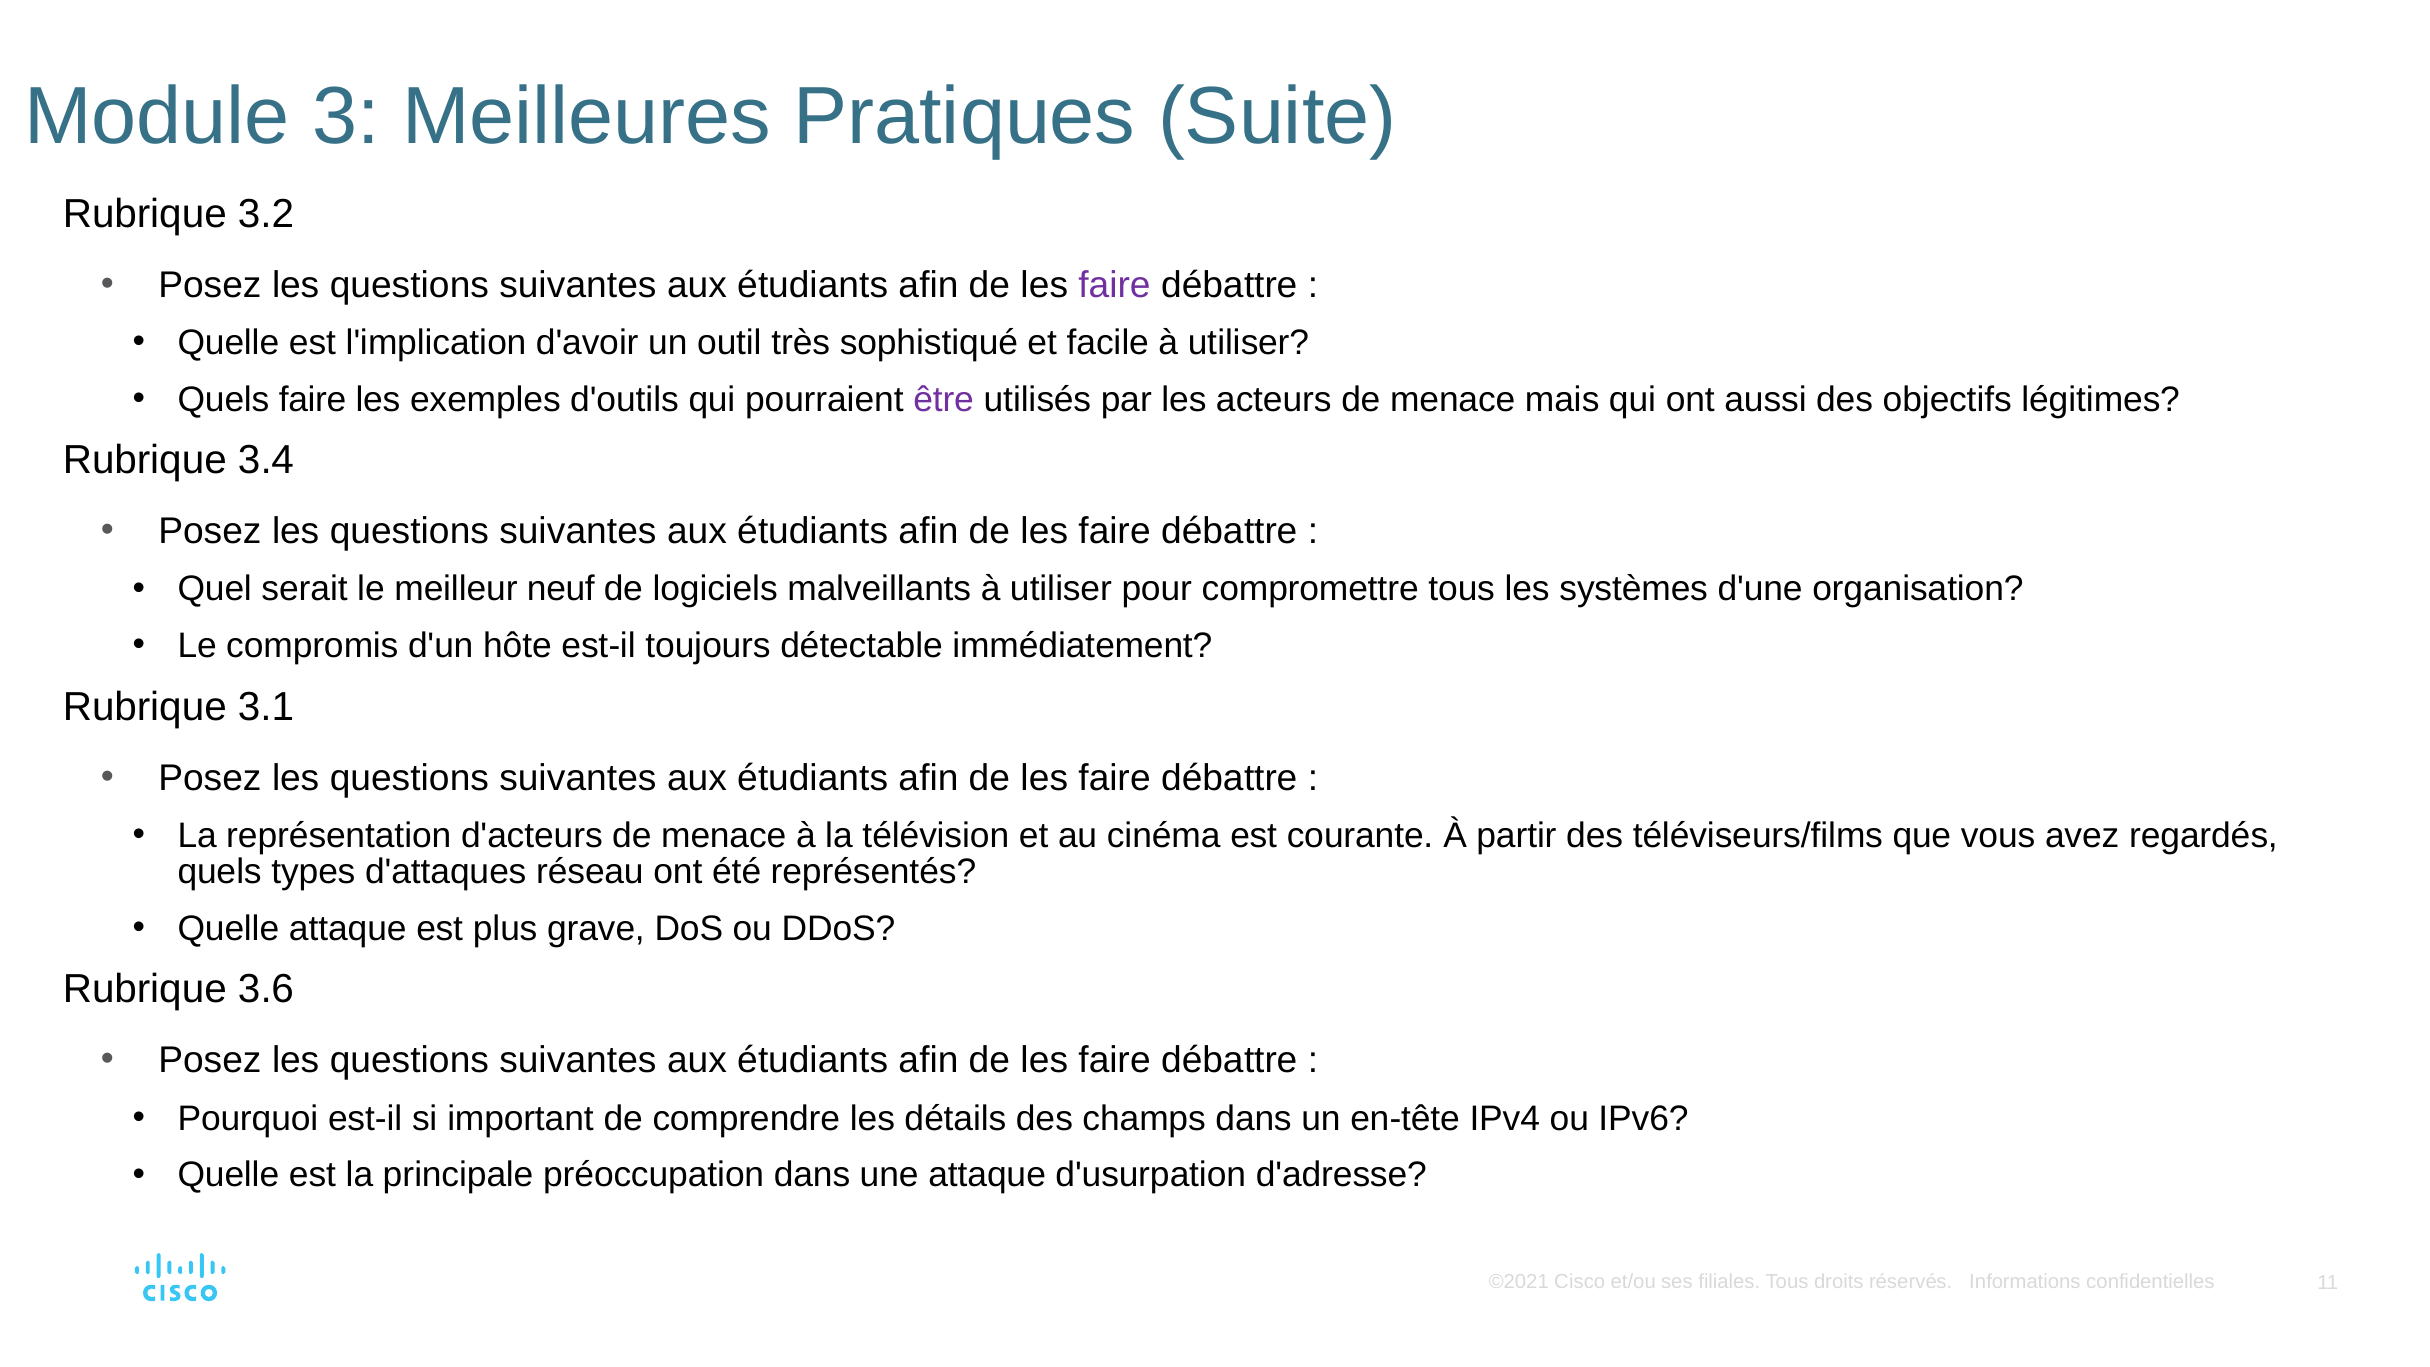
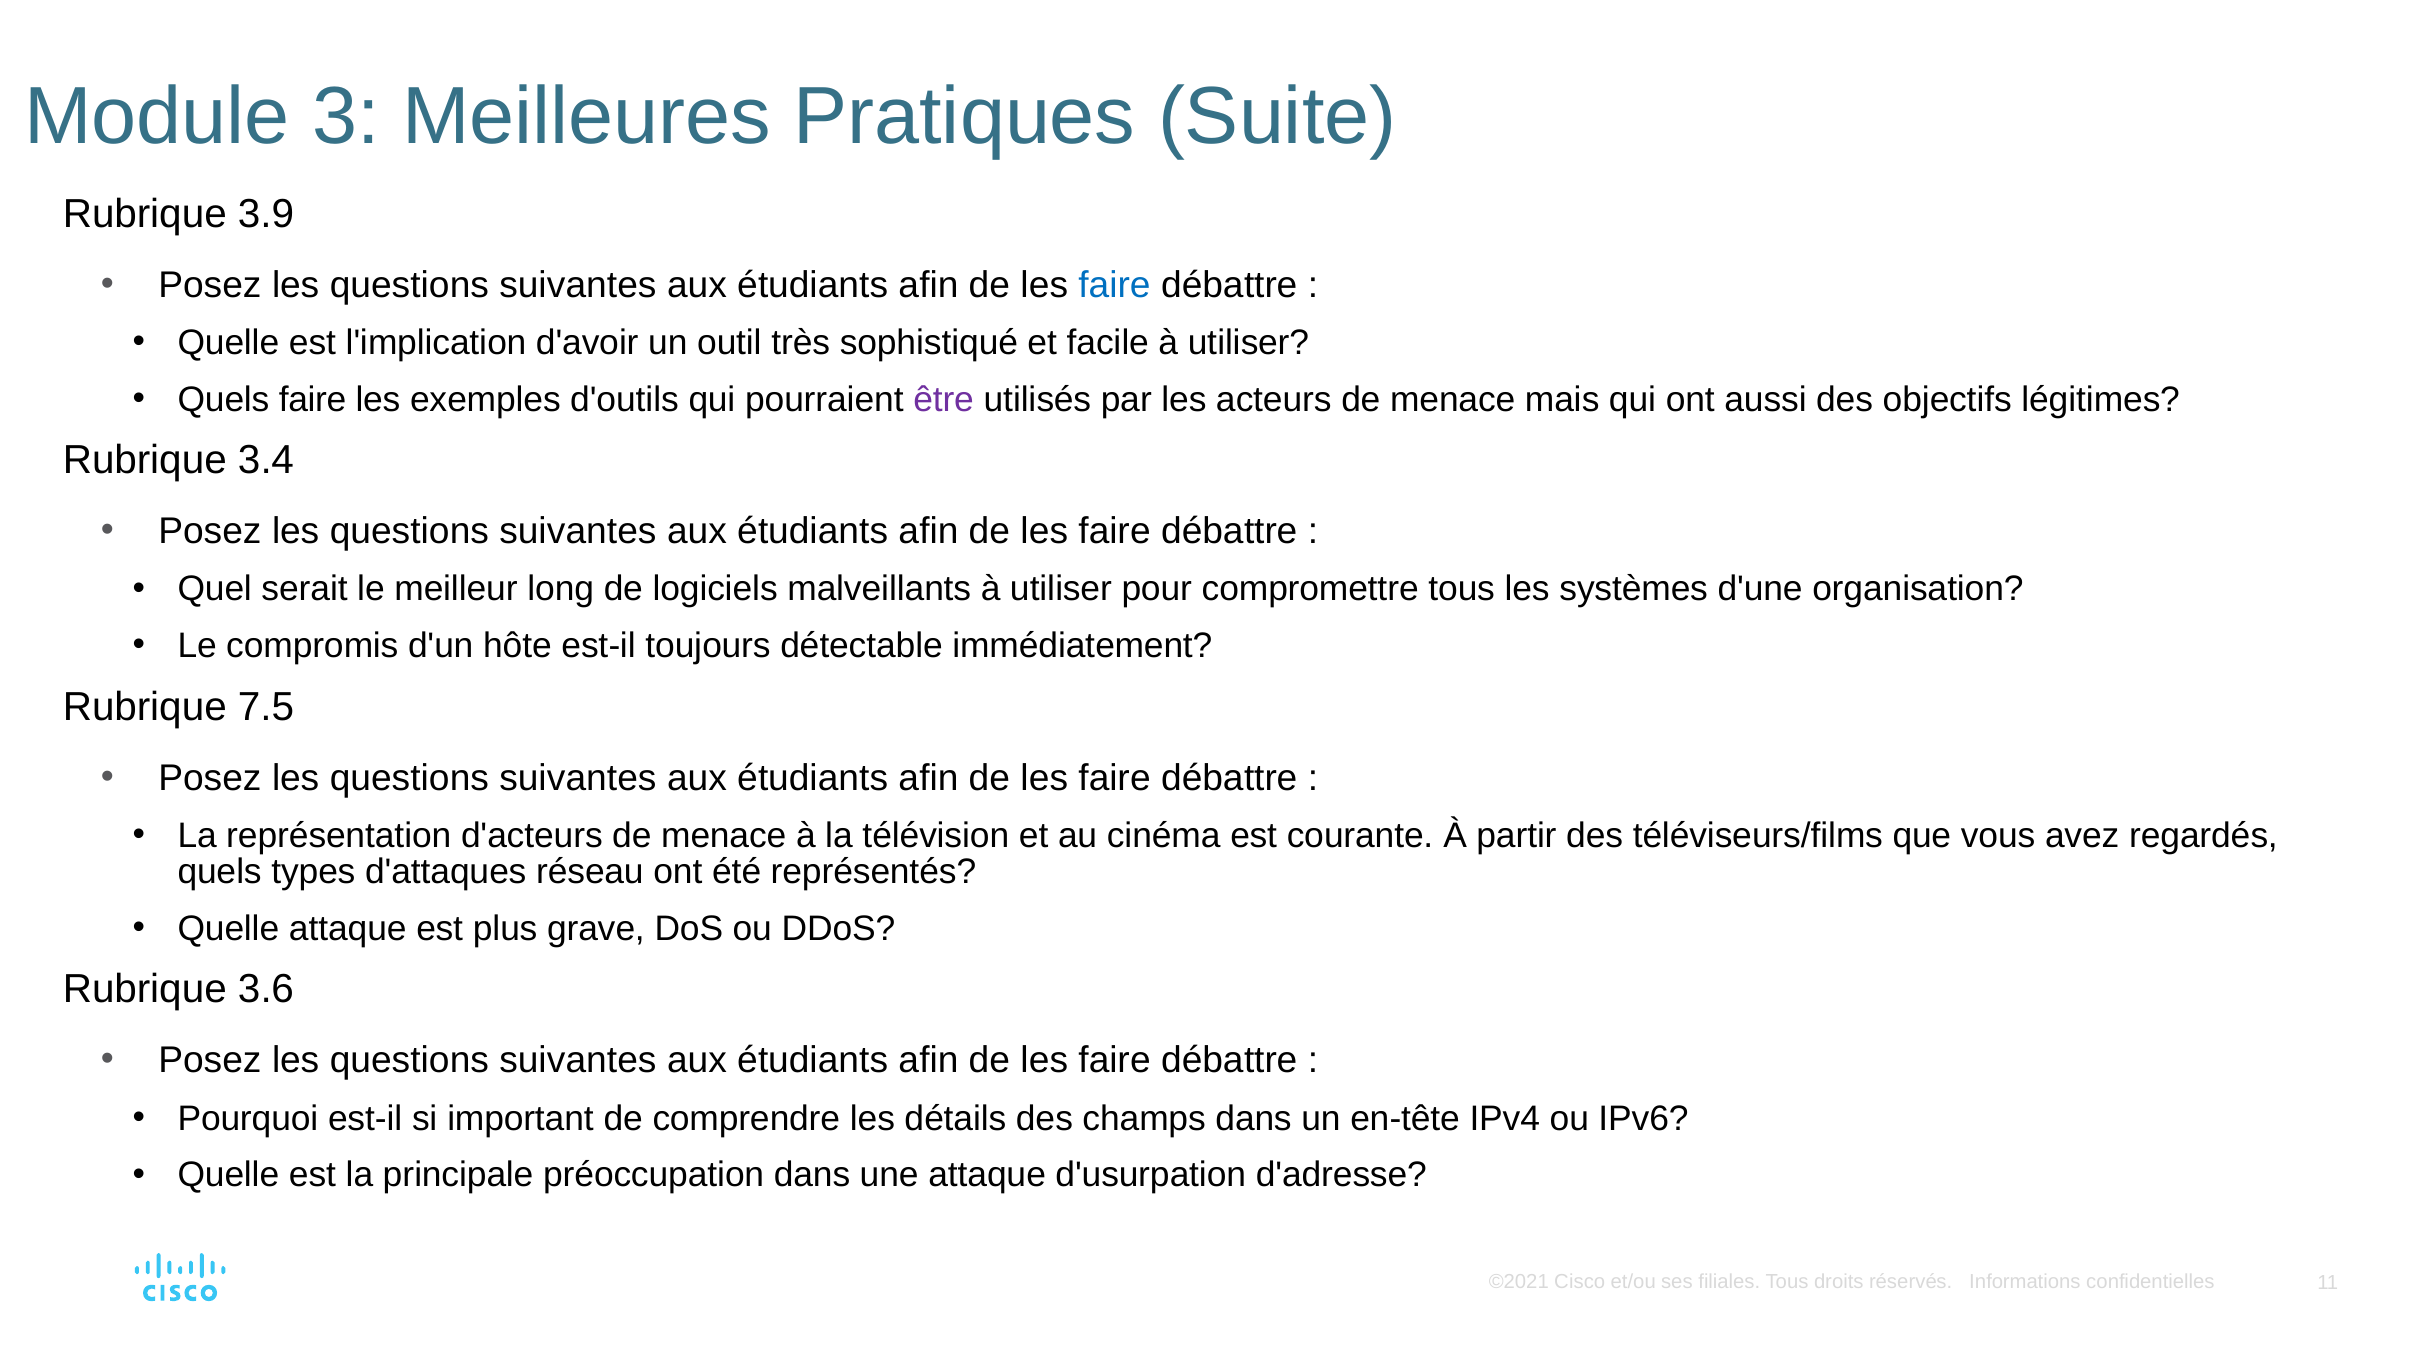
3.2: 3.2 -> 3.9
faire at (1114, 285) colour: purple -> blue
neuf: neuf -> long
3.1: 3.1 -> 7.5
